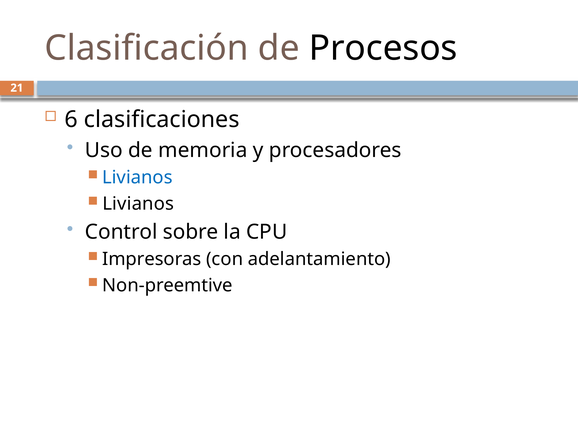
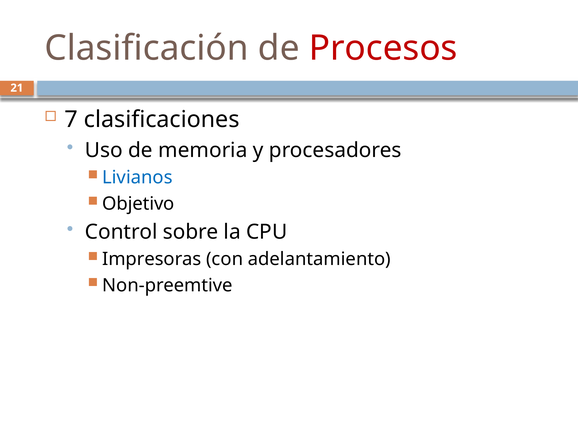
Procesos colour: black -> red
6: 6 -> 7
Livianos at (138, 204): Livianos -> Objetivo
